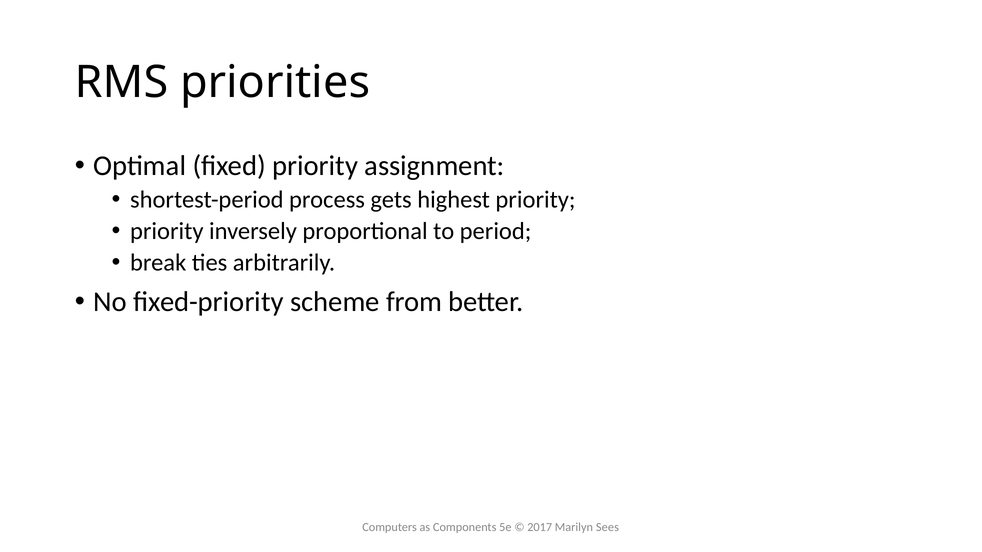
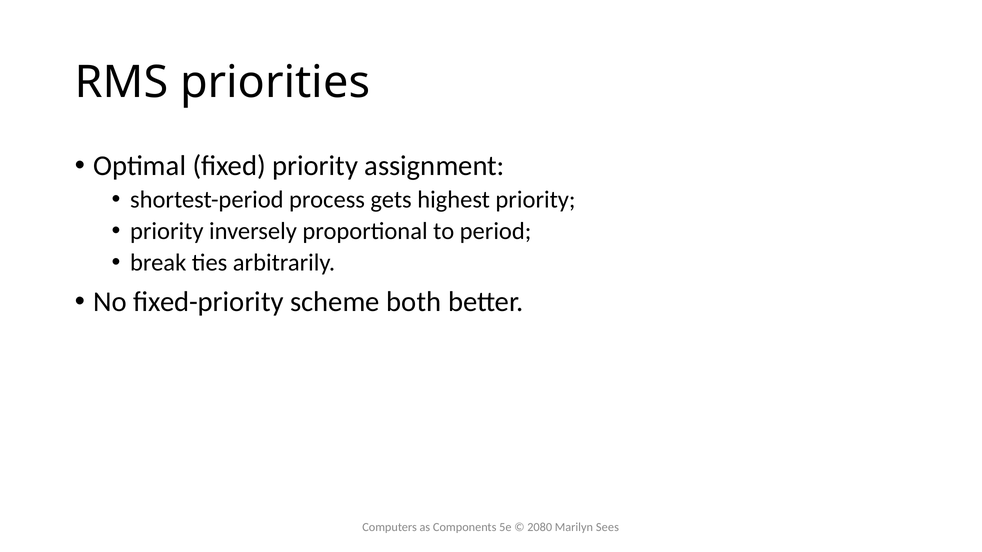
from: from -> both
2017: 2017 -> 2080
